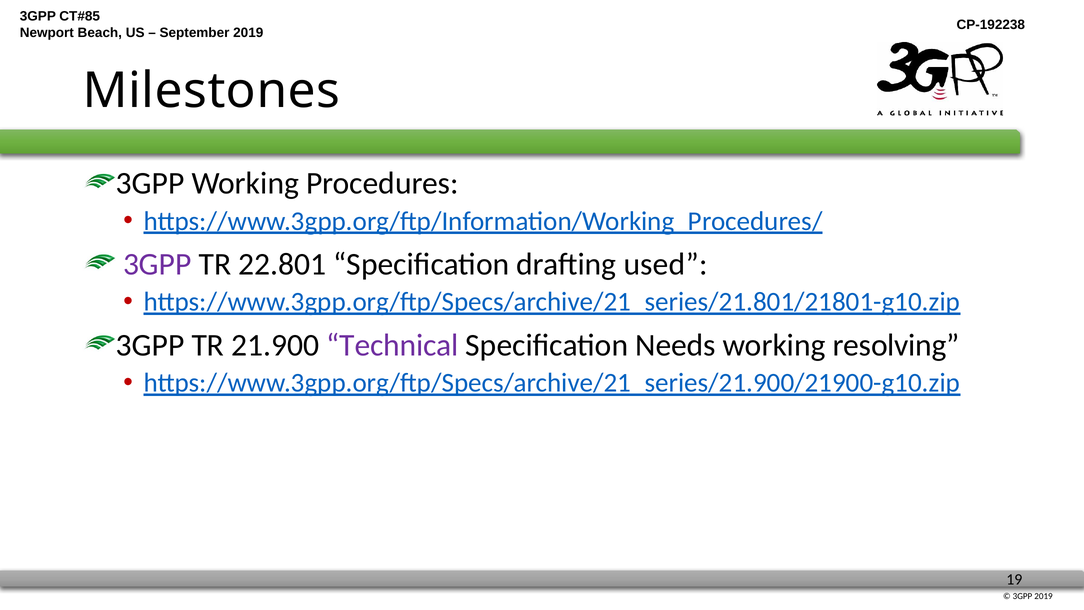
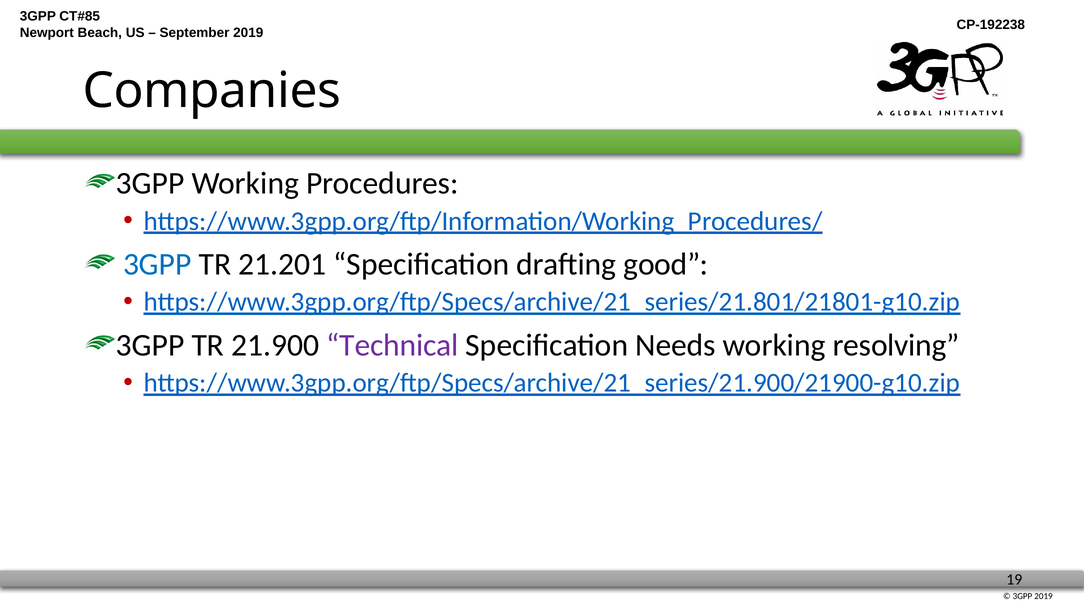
Milestones: Milestones -> Companies
3GPP at (157, 264) colour: purple -> blue
22.801: 22.801 -> 21.201
used: used -> good
